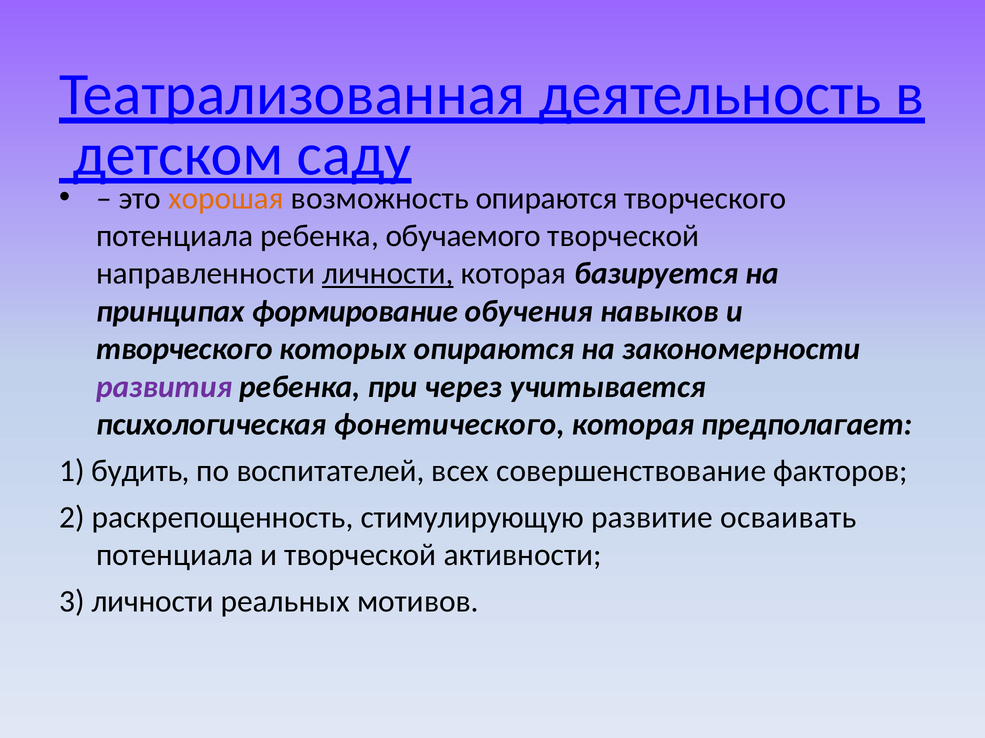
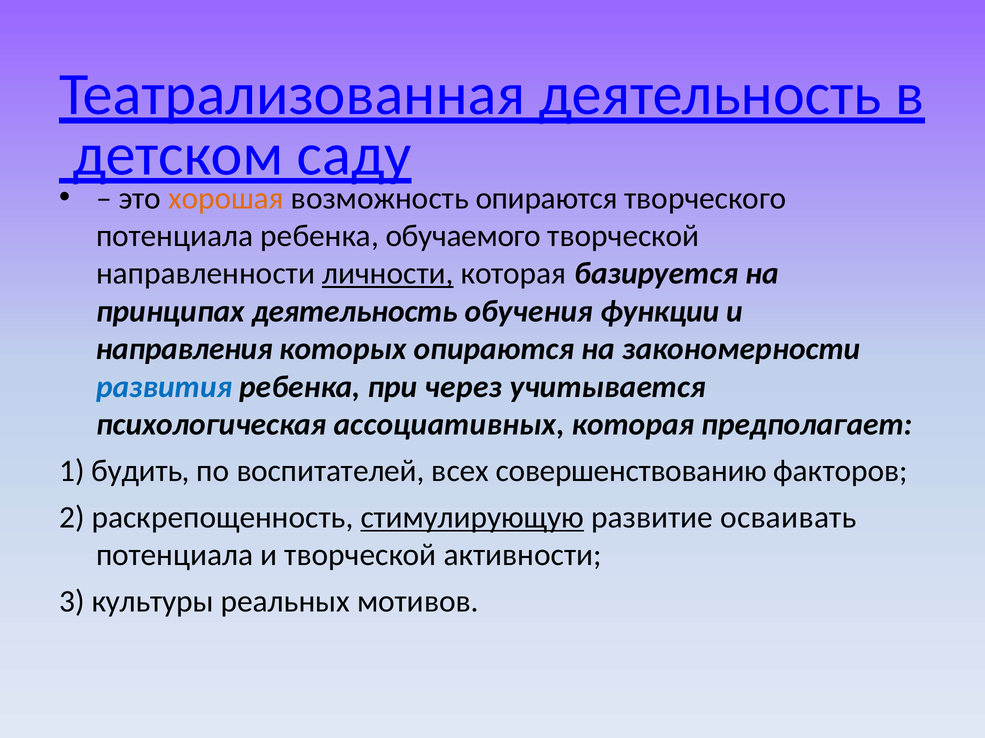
принципах формирование: формирование -> деятельность
навыков: навыков -> функции
творческого at (184, 349): творческого -> направления
развития colour: purple -> blue
фонетического: фонетического -> ассоциативных
совершенствование: совершенствование -> совершенствованию
стимулирующую underline: none -> present
3 личности: личности -> культуры
